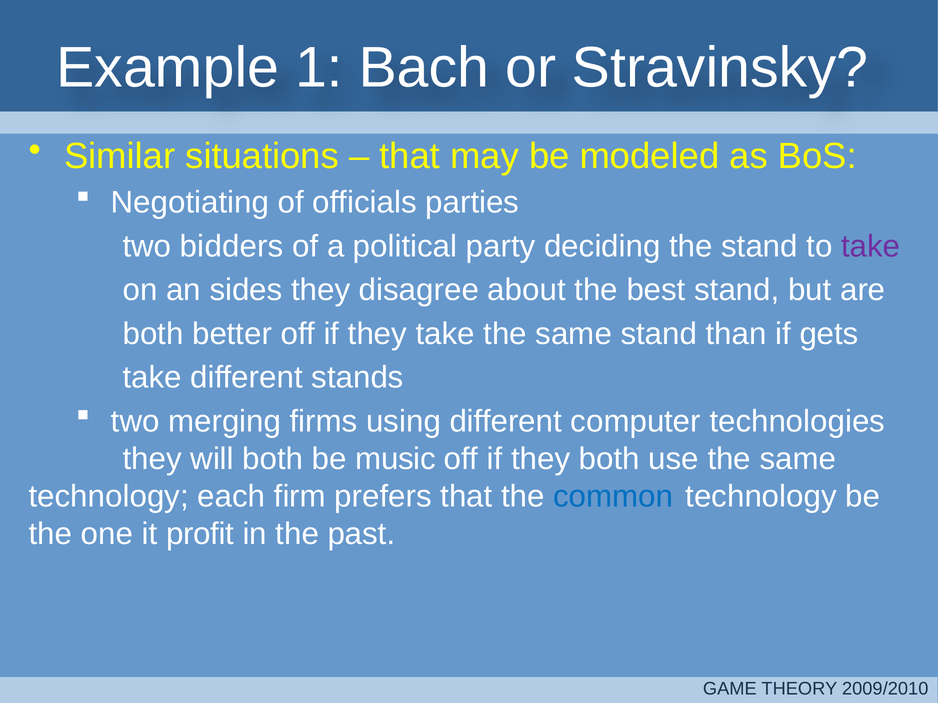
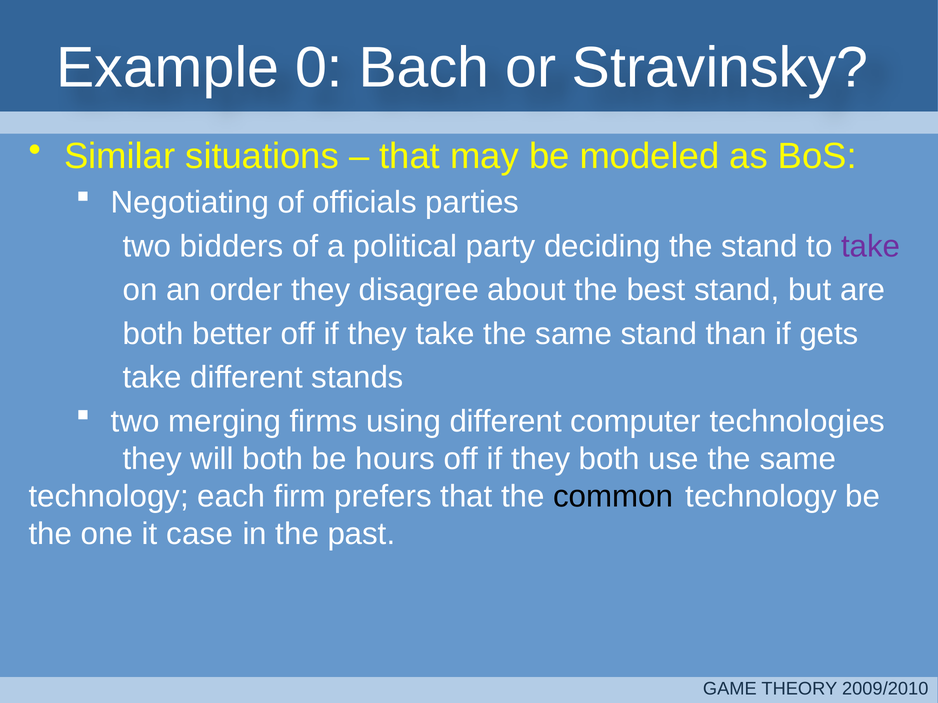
1: 1 -> 0
sides: sides -> order
music: music -> hours
common colour: blue -> black
profit: profit -> case
